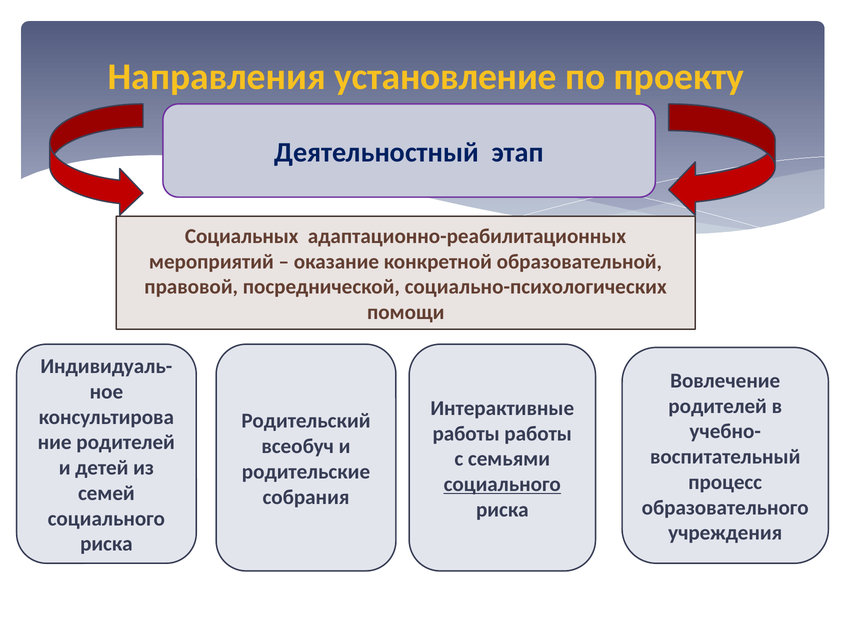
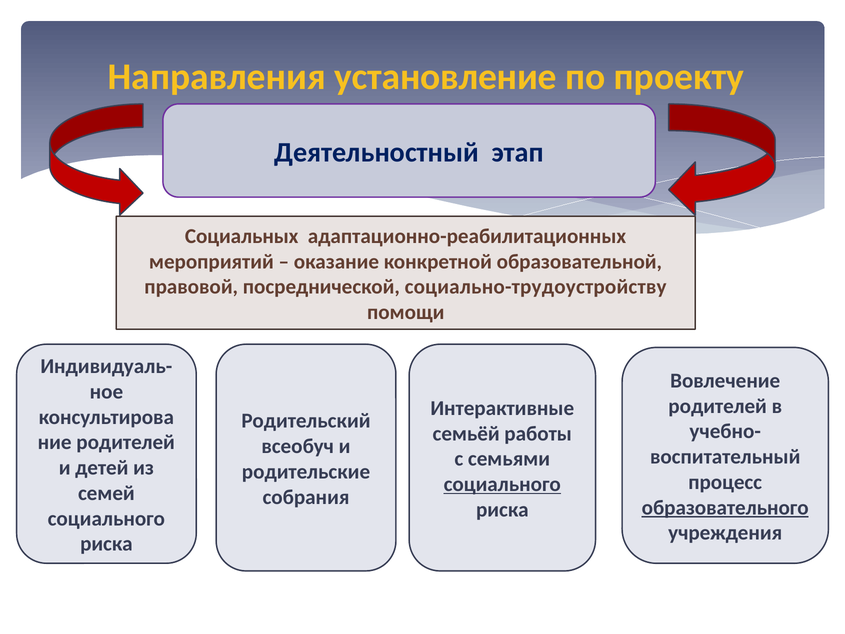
социально-психологических: социально-психологических -> социально-трудоустройству
работы at (466, 433): работы -> семьёй
образовательного underline: none -> present
